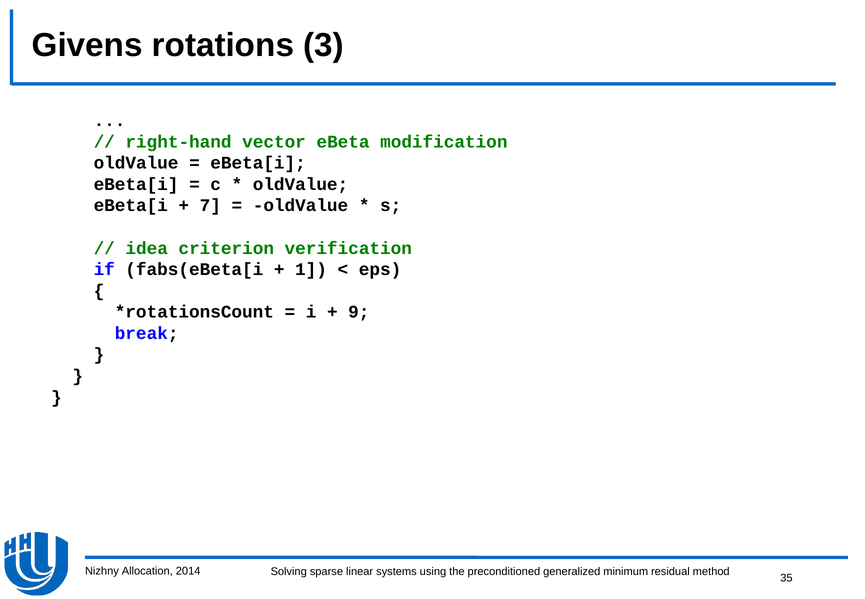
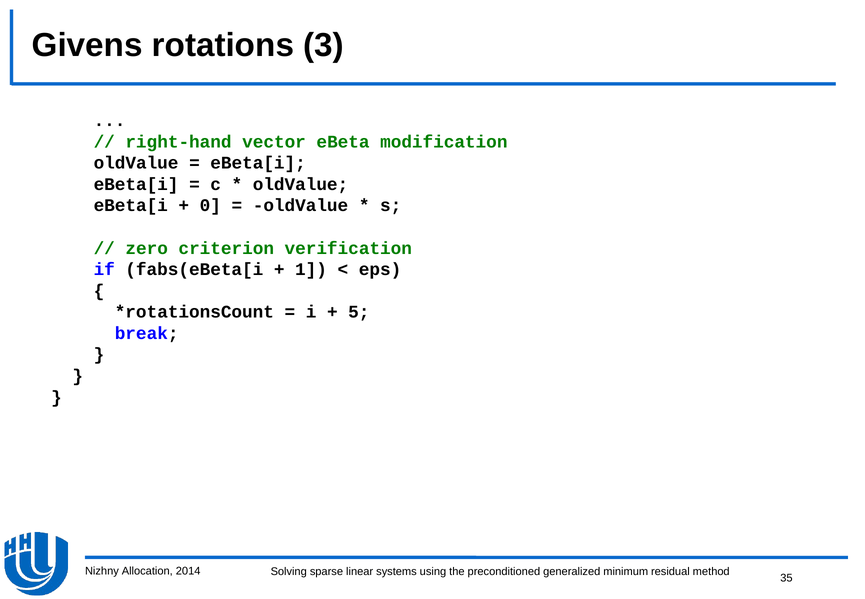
7: 7 -> 0
idea: idea -> zero
9: 9 -> 5
